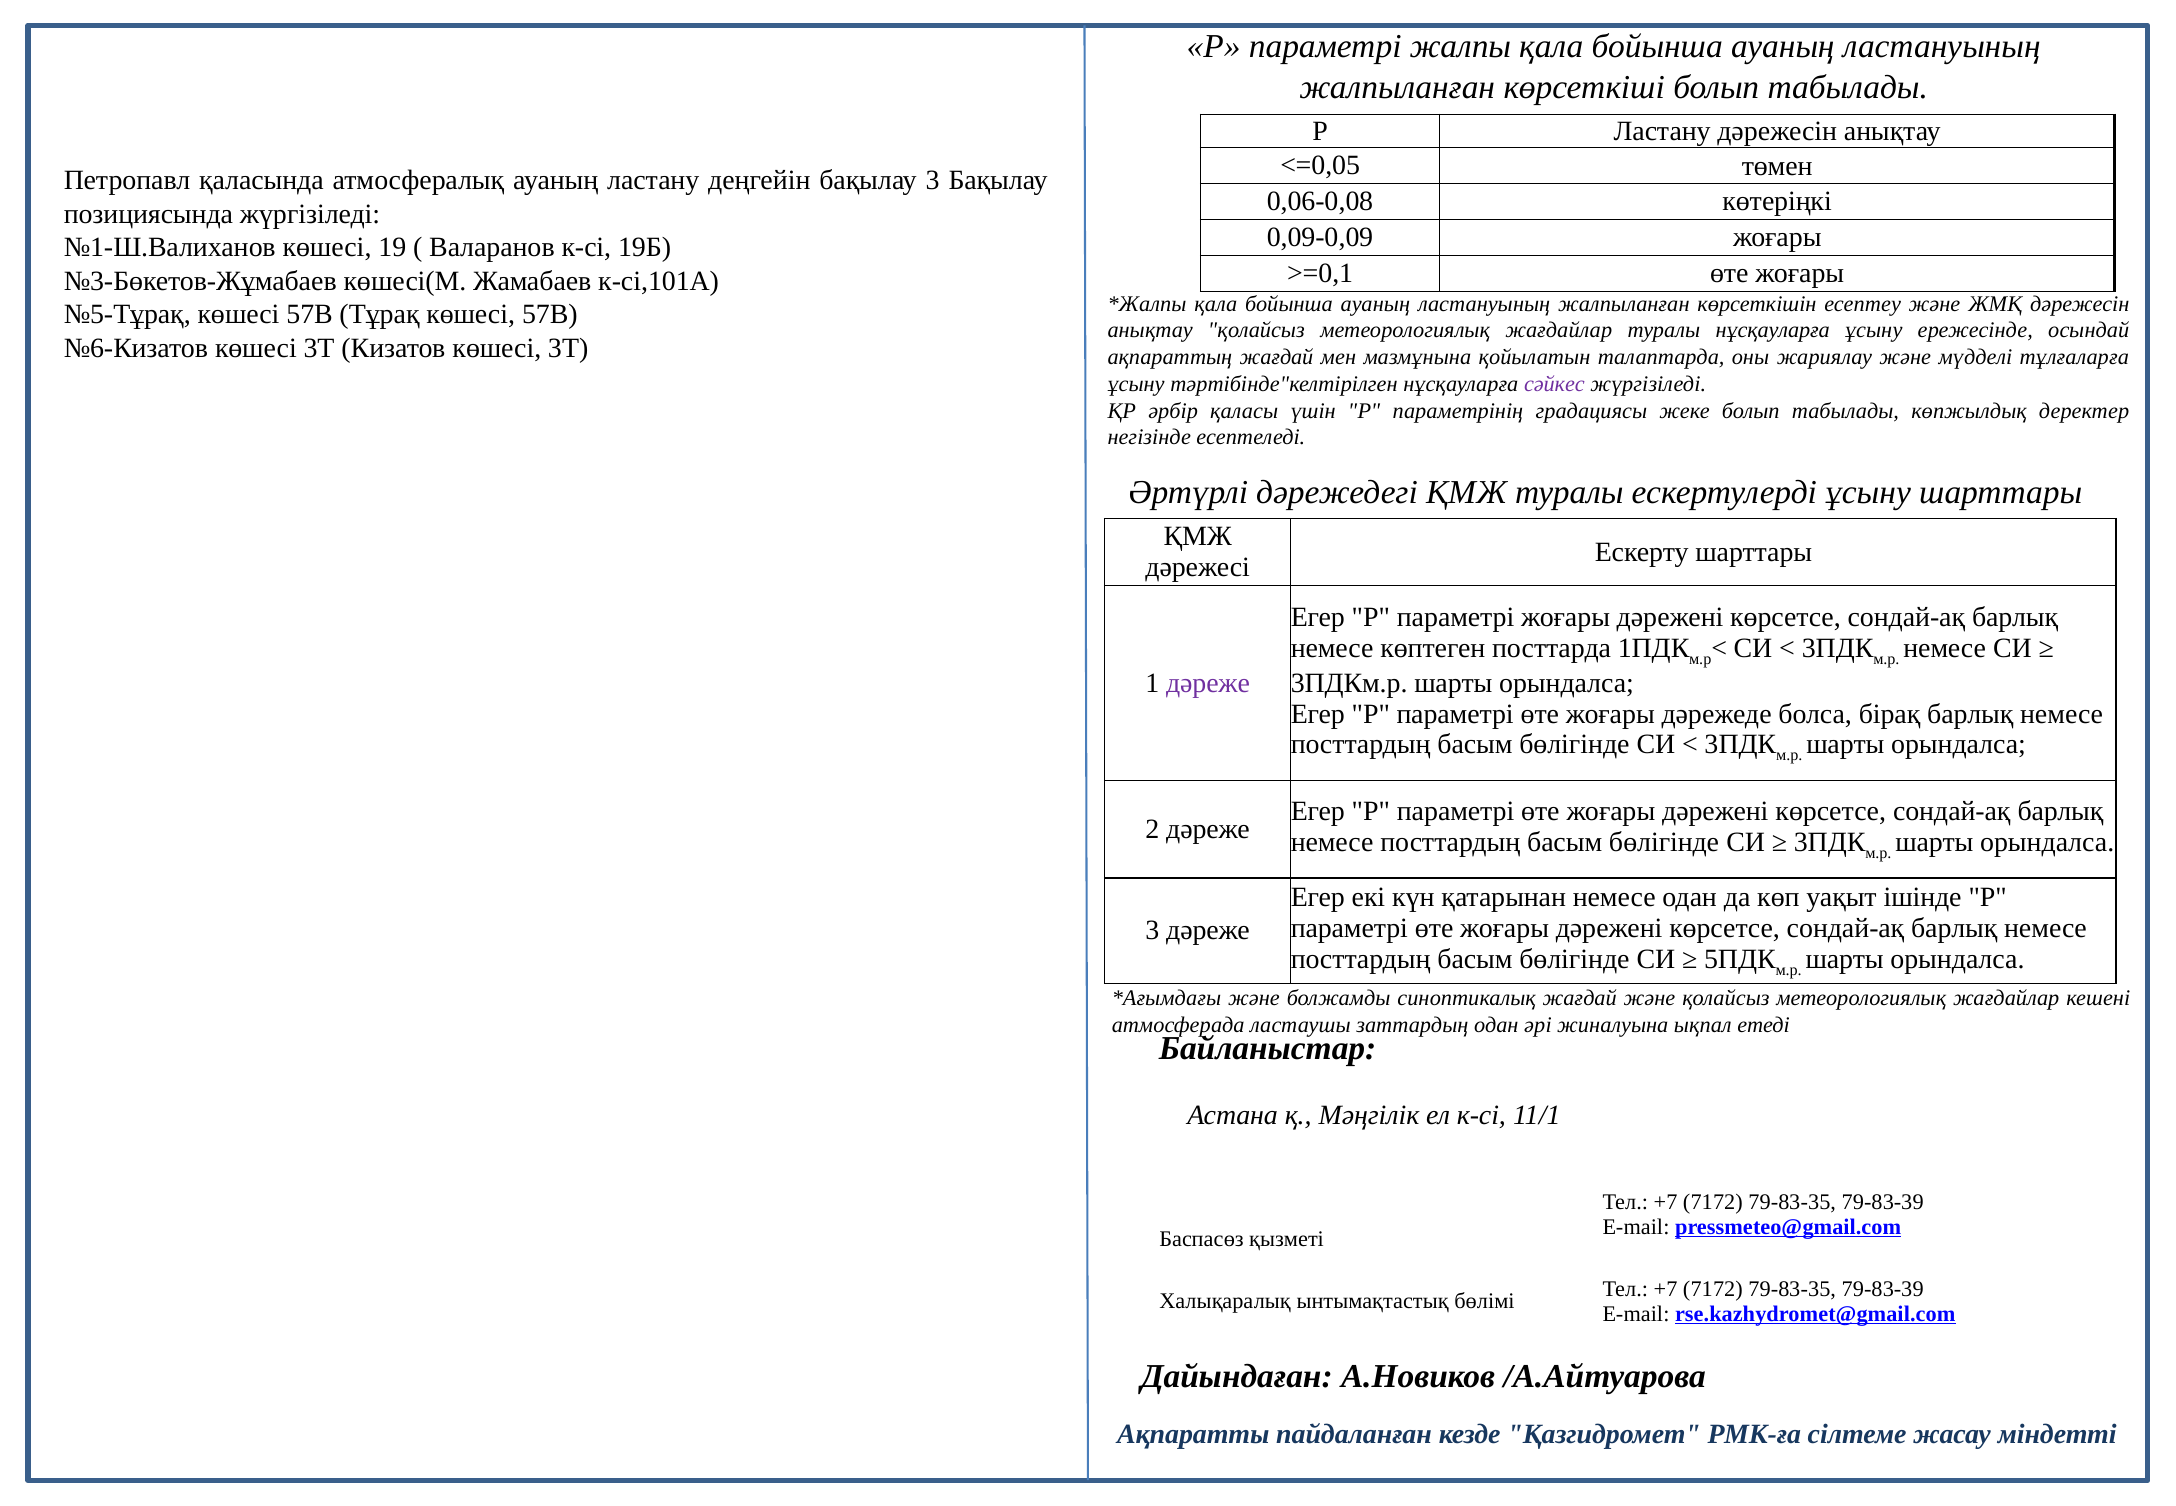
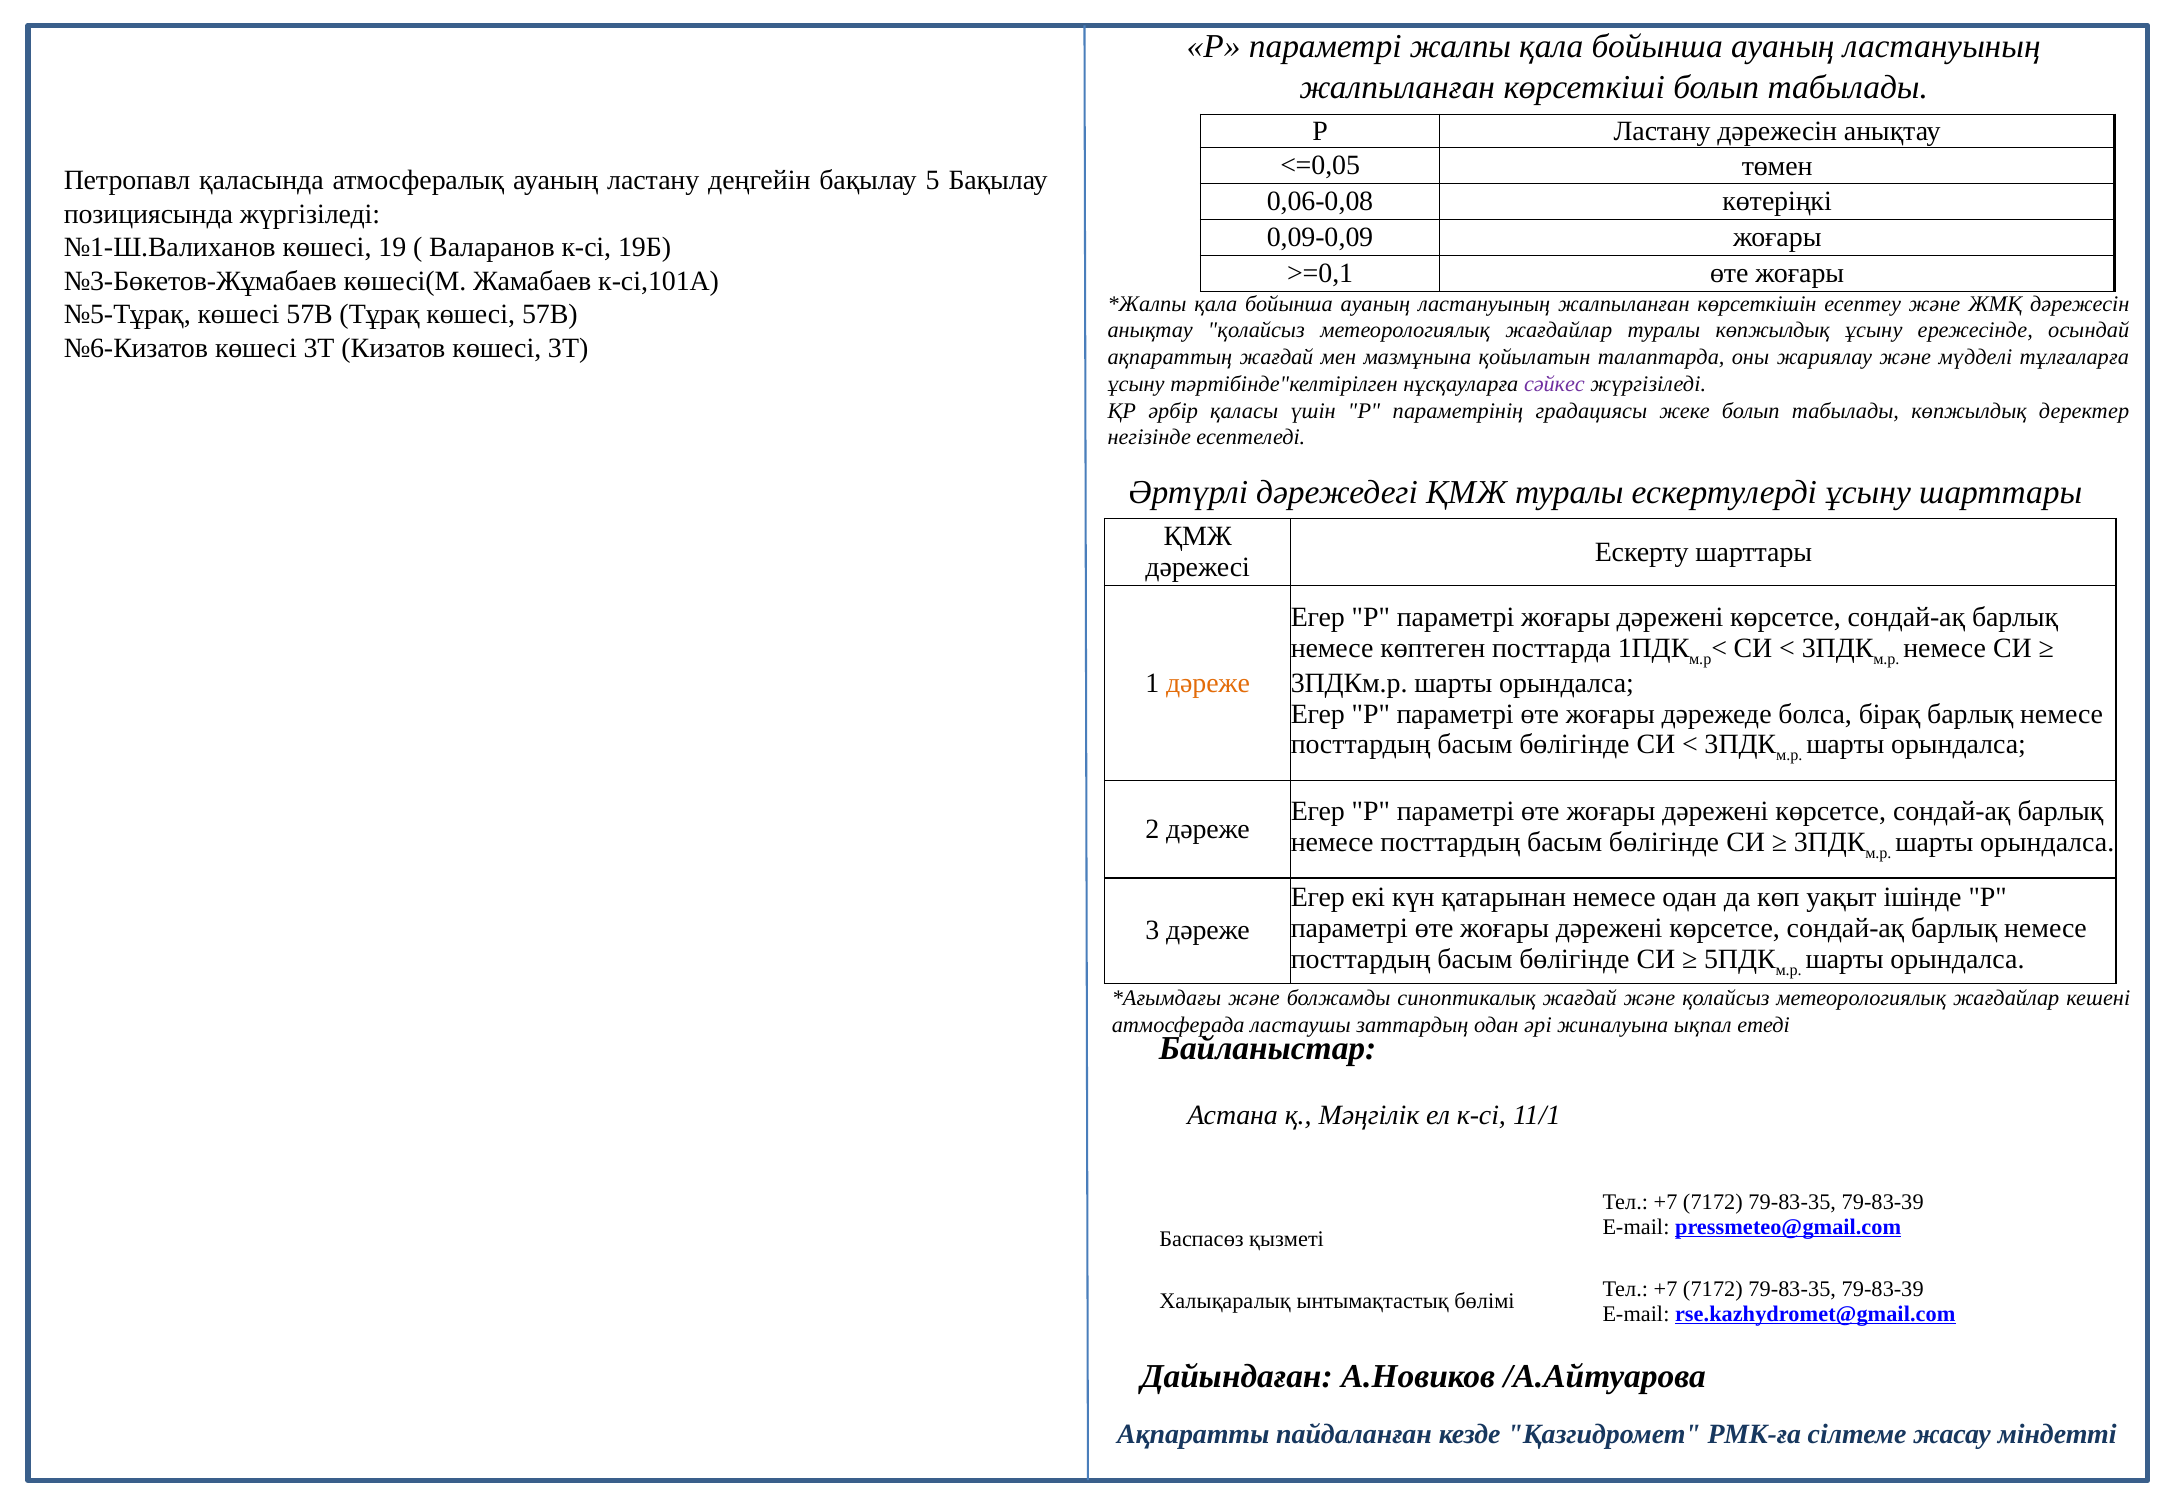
бақылау 3: 3 -> 5
туралы нұсқауларға: нұсқауларға -> көпжылдық
дәреже at (1208, 683) colour: purple -> orange
